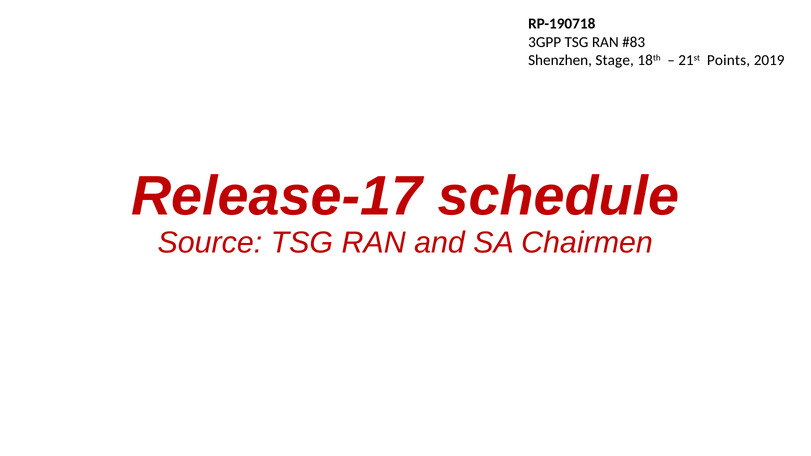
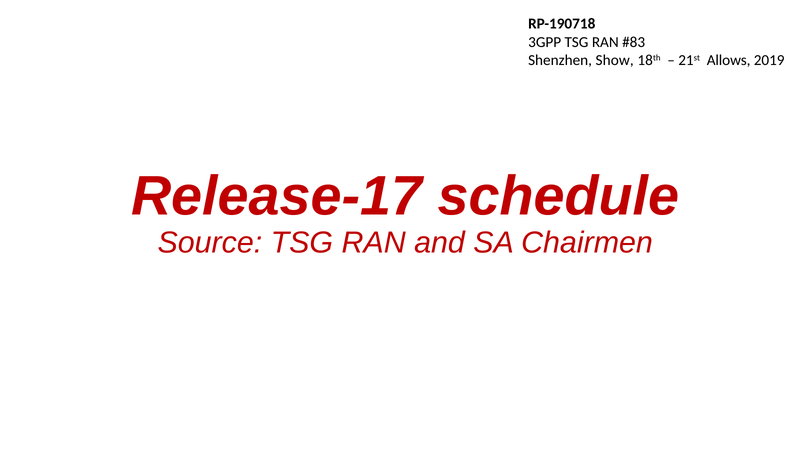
Stage: Stage -> Show
Points: Points -> Allows
